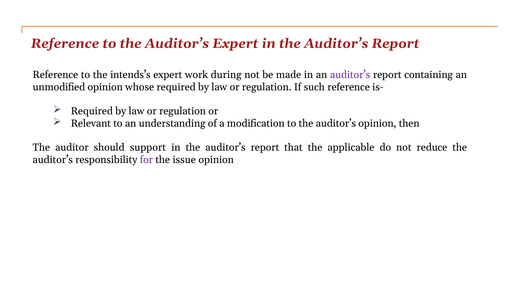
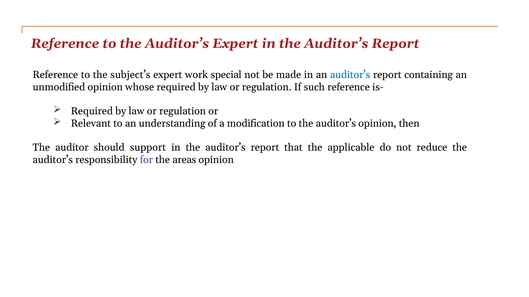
intends’s: intends’s -> subject’s
during: during -> special
auditor’s at (350, 75) colour: purple -> blue
issue: issue -> areas
